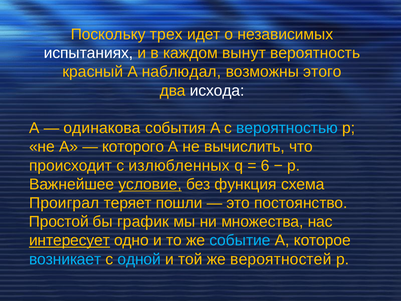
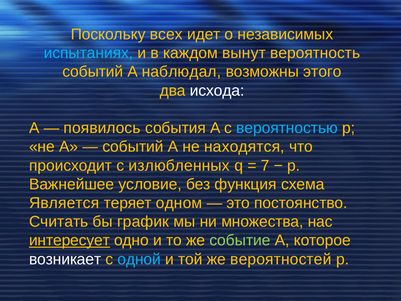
трех: трех -> всех
испытаниях colour: white -> light blue
красный at (93, 72): красный -> событий
одинакова: одинакова -> появилось
которого at (133, 147): которого -> событий
вычислить: вычислить -> находятся
6: 6 -> 7
условие underline: present -> none
Проиграл: Проиграл -> Является
пошли: пошли -> одном
Простой: Простой -> Считать
событие colour: light blue -> light green
возникает colour: light blue -> white
